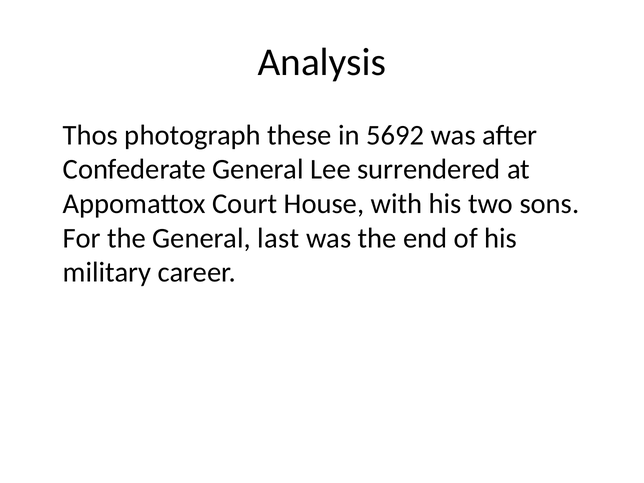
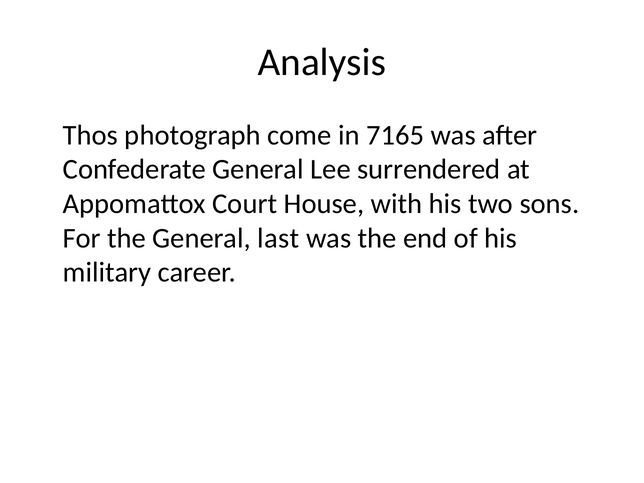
these: these -> come
5692: 5692 -> 7165
